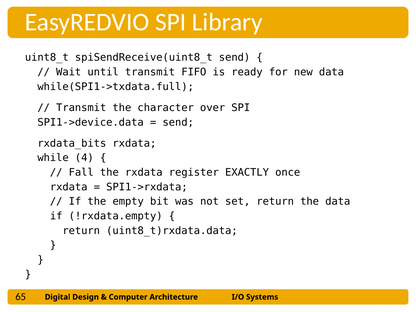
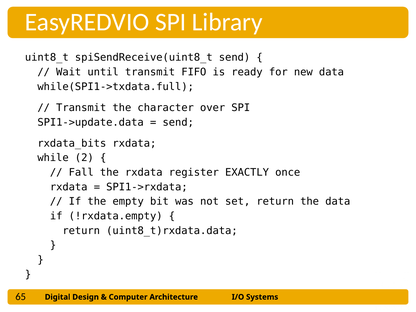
SPI1->device.data: SPI1->device.data -> SPI1->update.data
4: 4 -> 2
